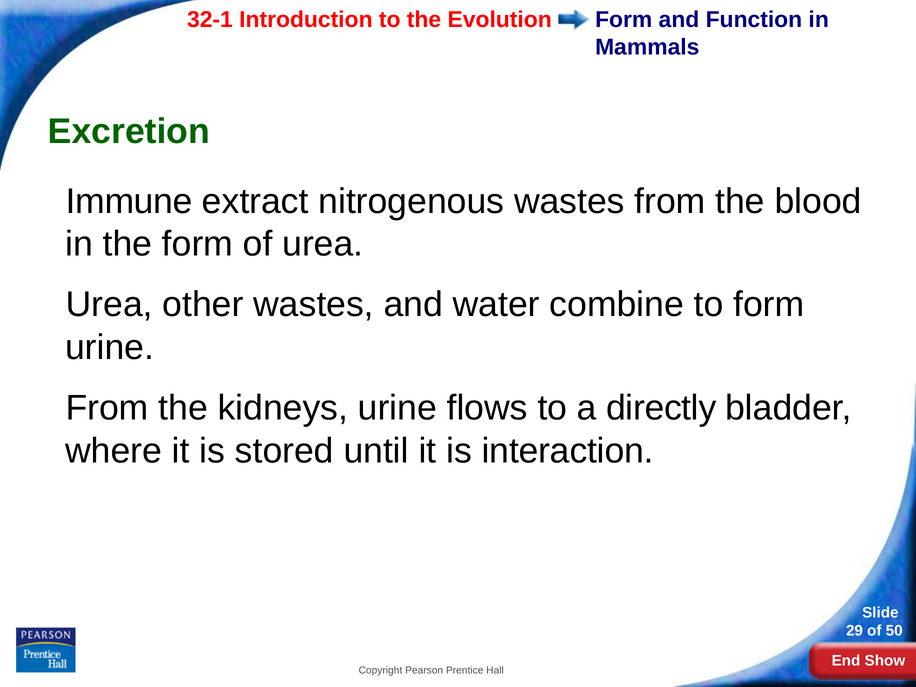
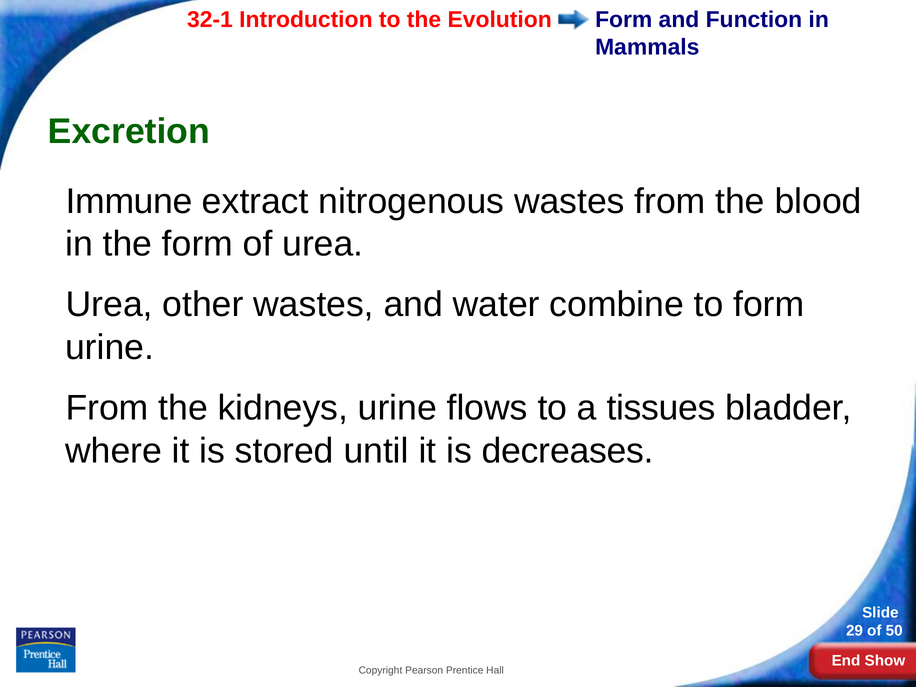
directly: directly -> tissues
interaction: interaction -> decreases
